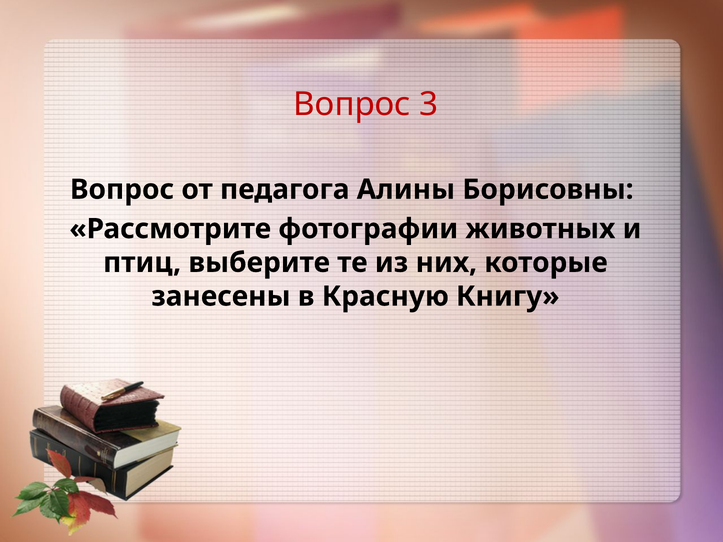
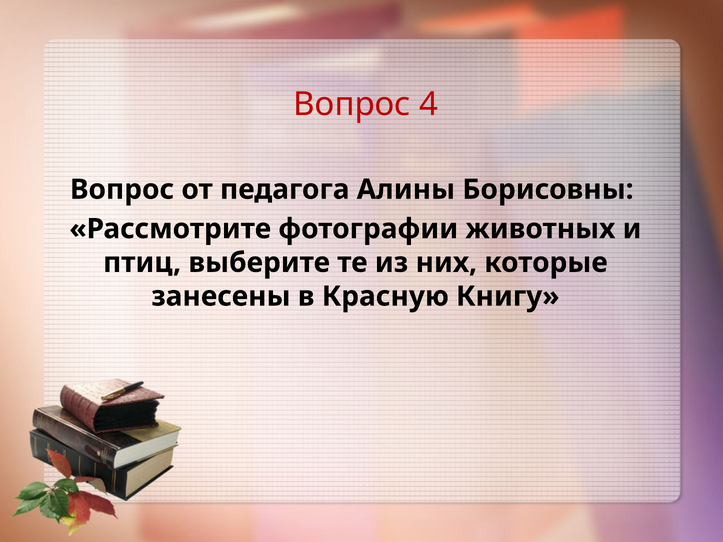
3: 3 -> 4
